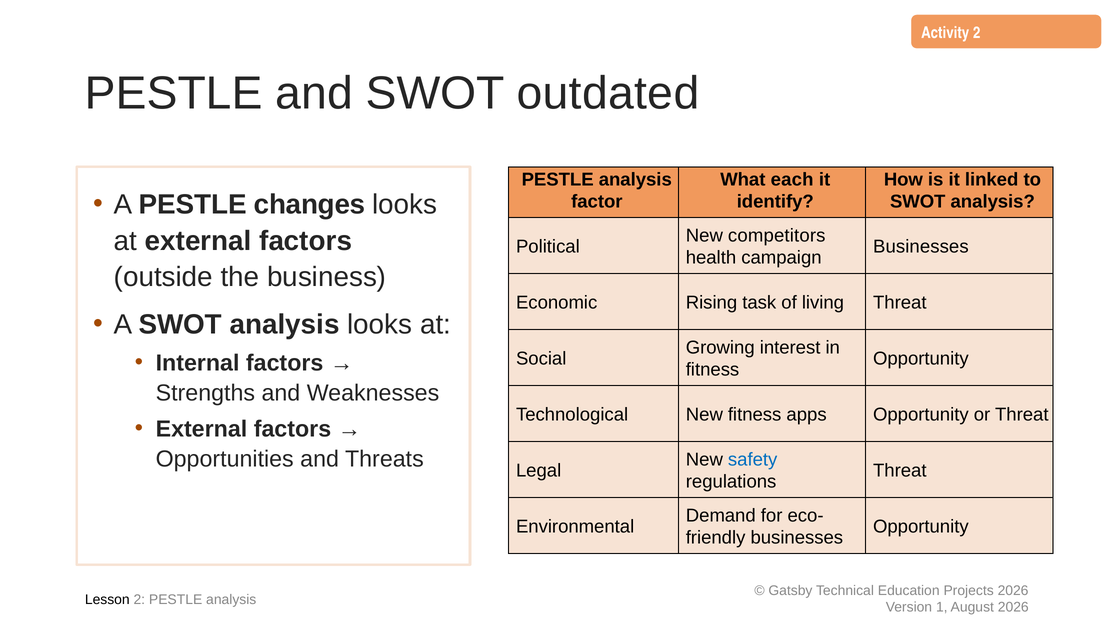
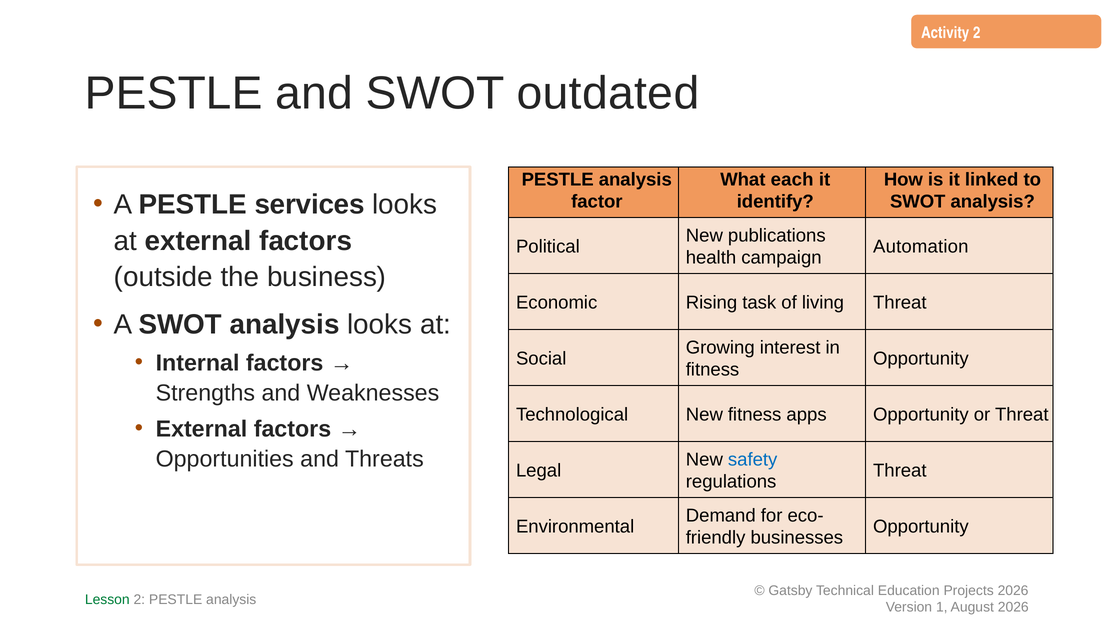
changes: changes -> services
competitors: competitors -> publications
Businesses at (921, 246): Businesses -> Automation
Lesson colour: black -> green
